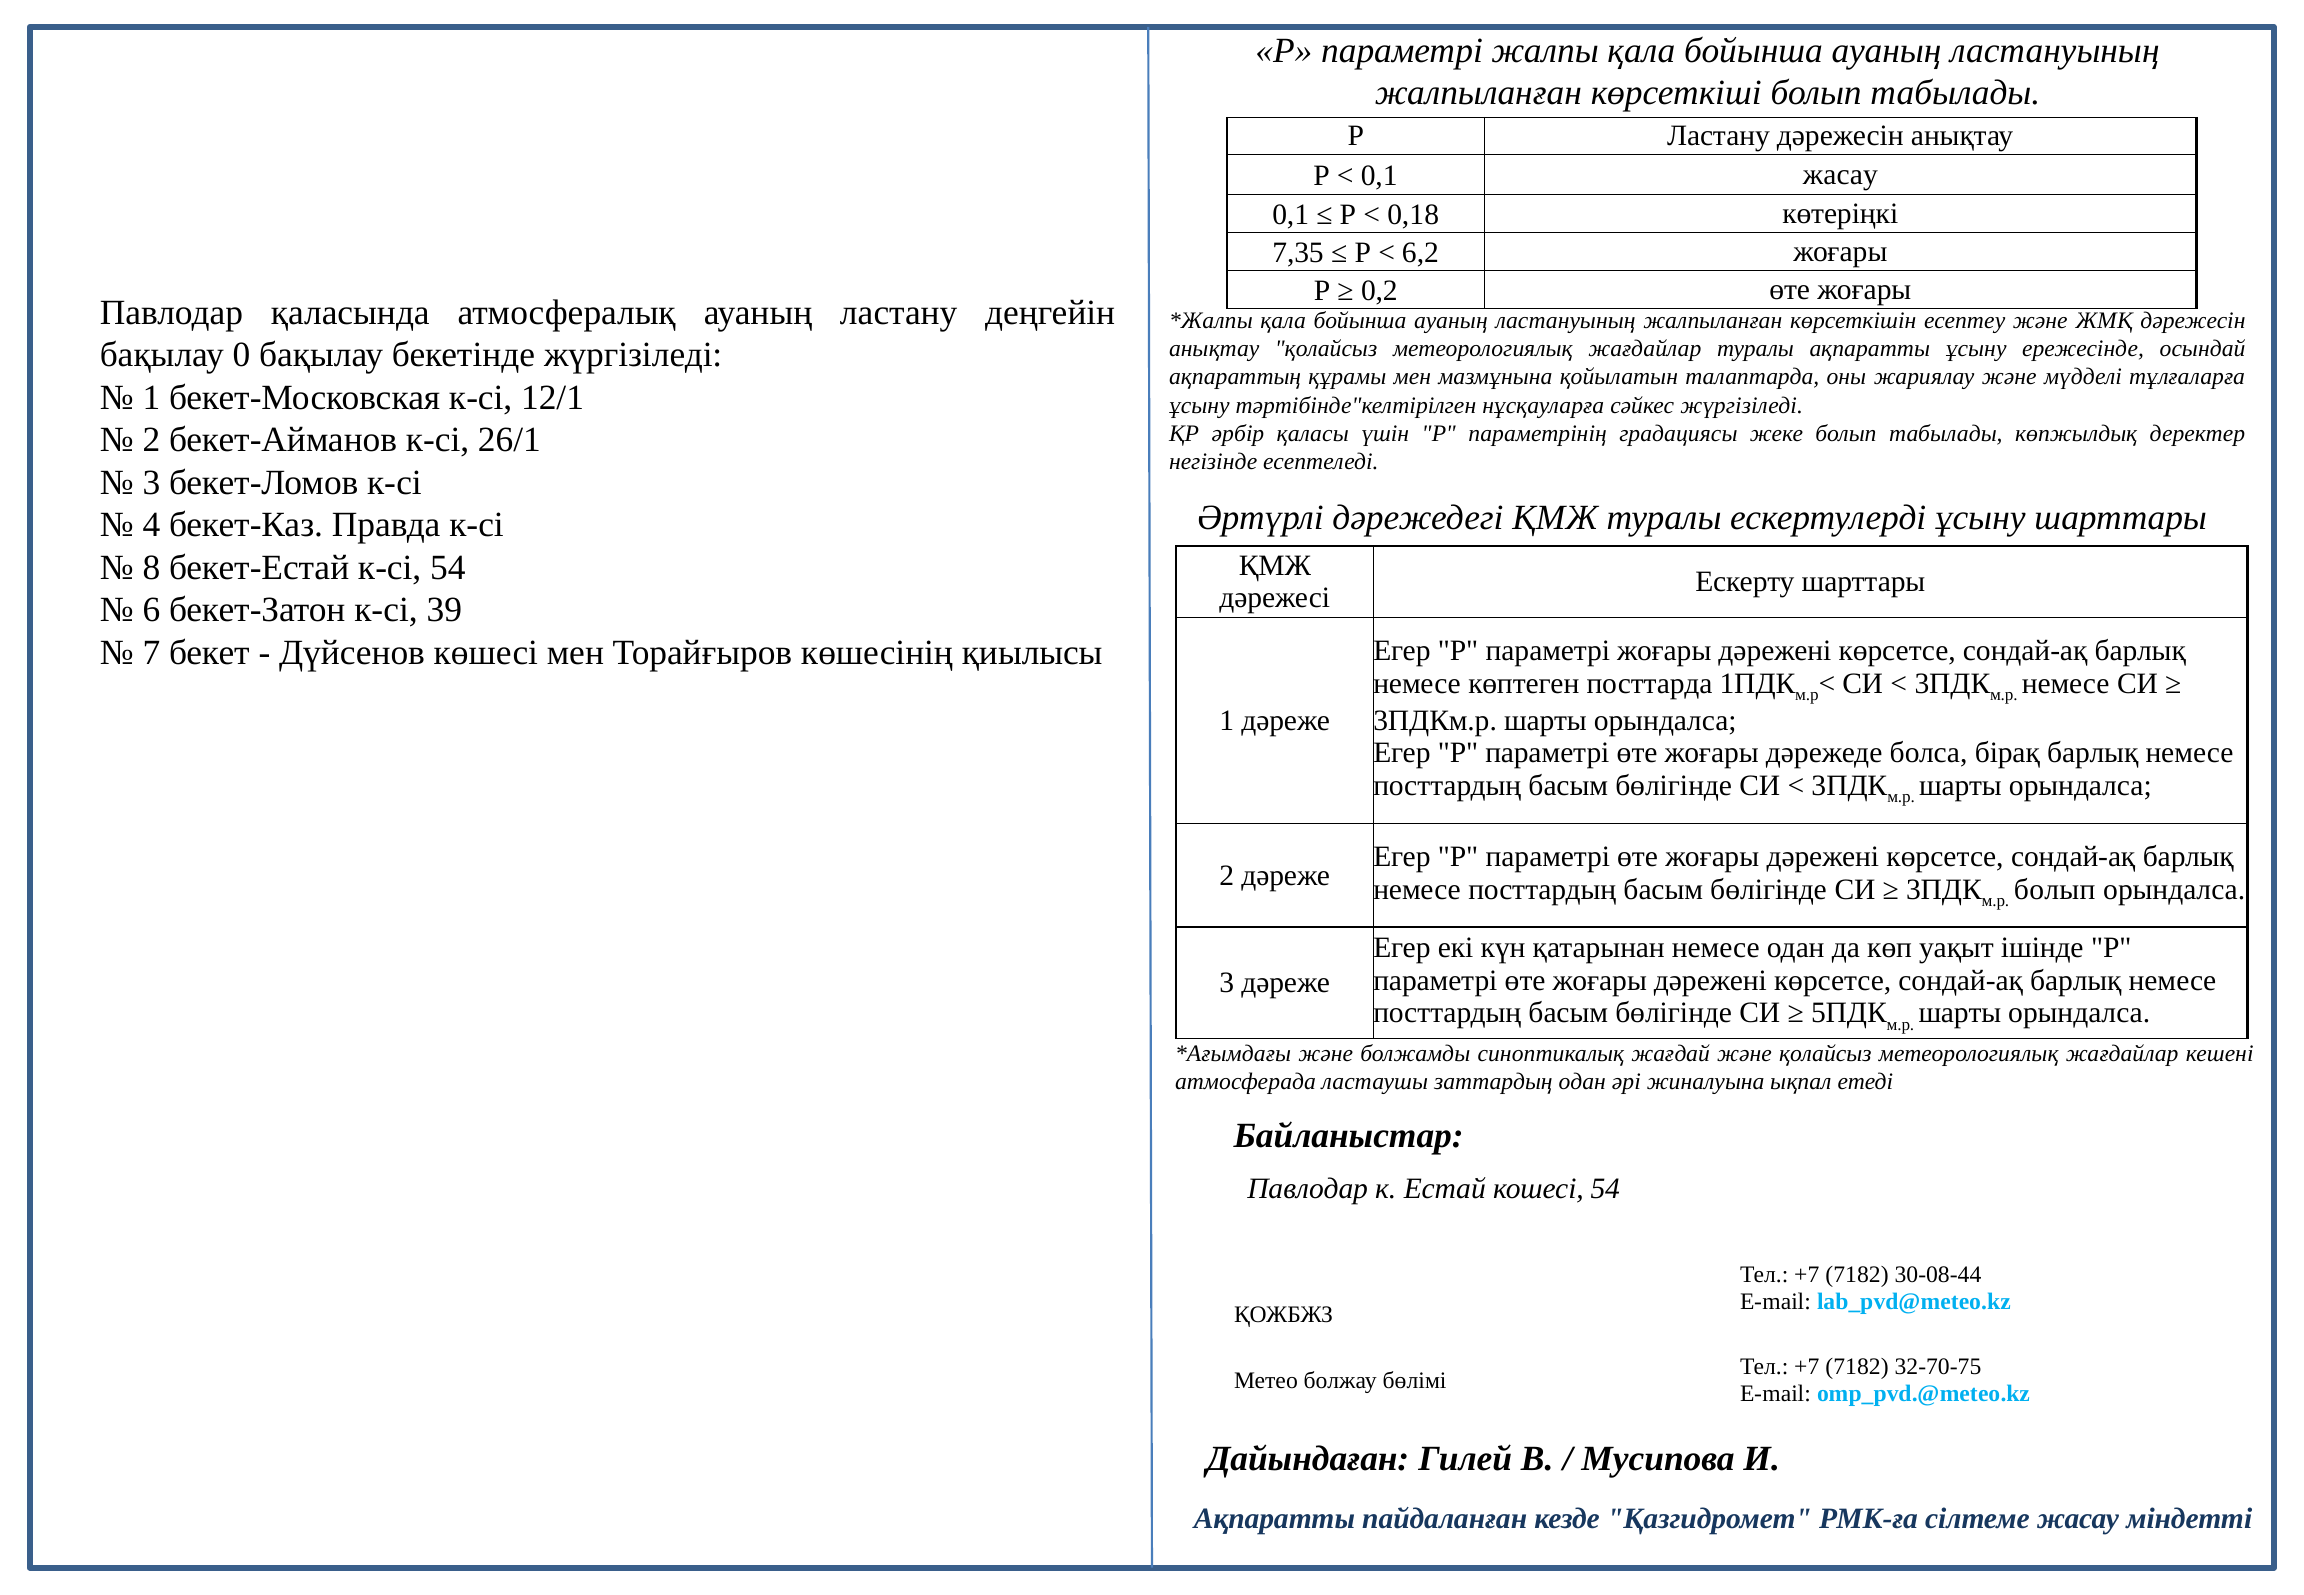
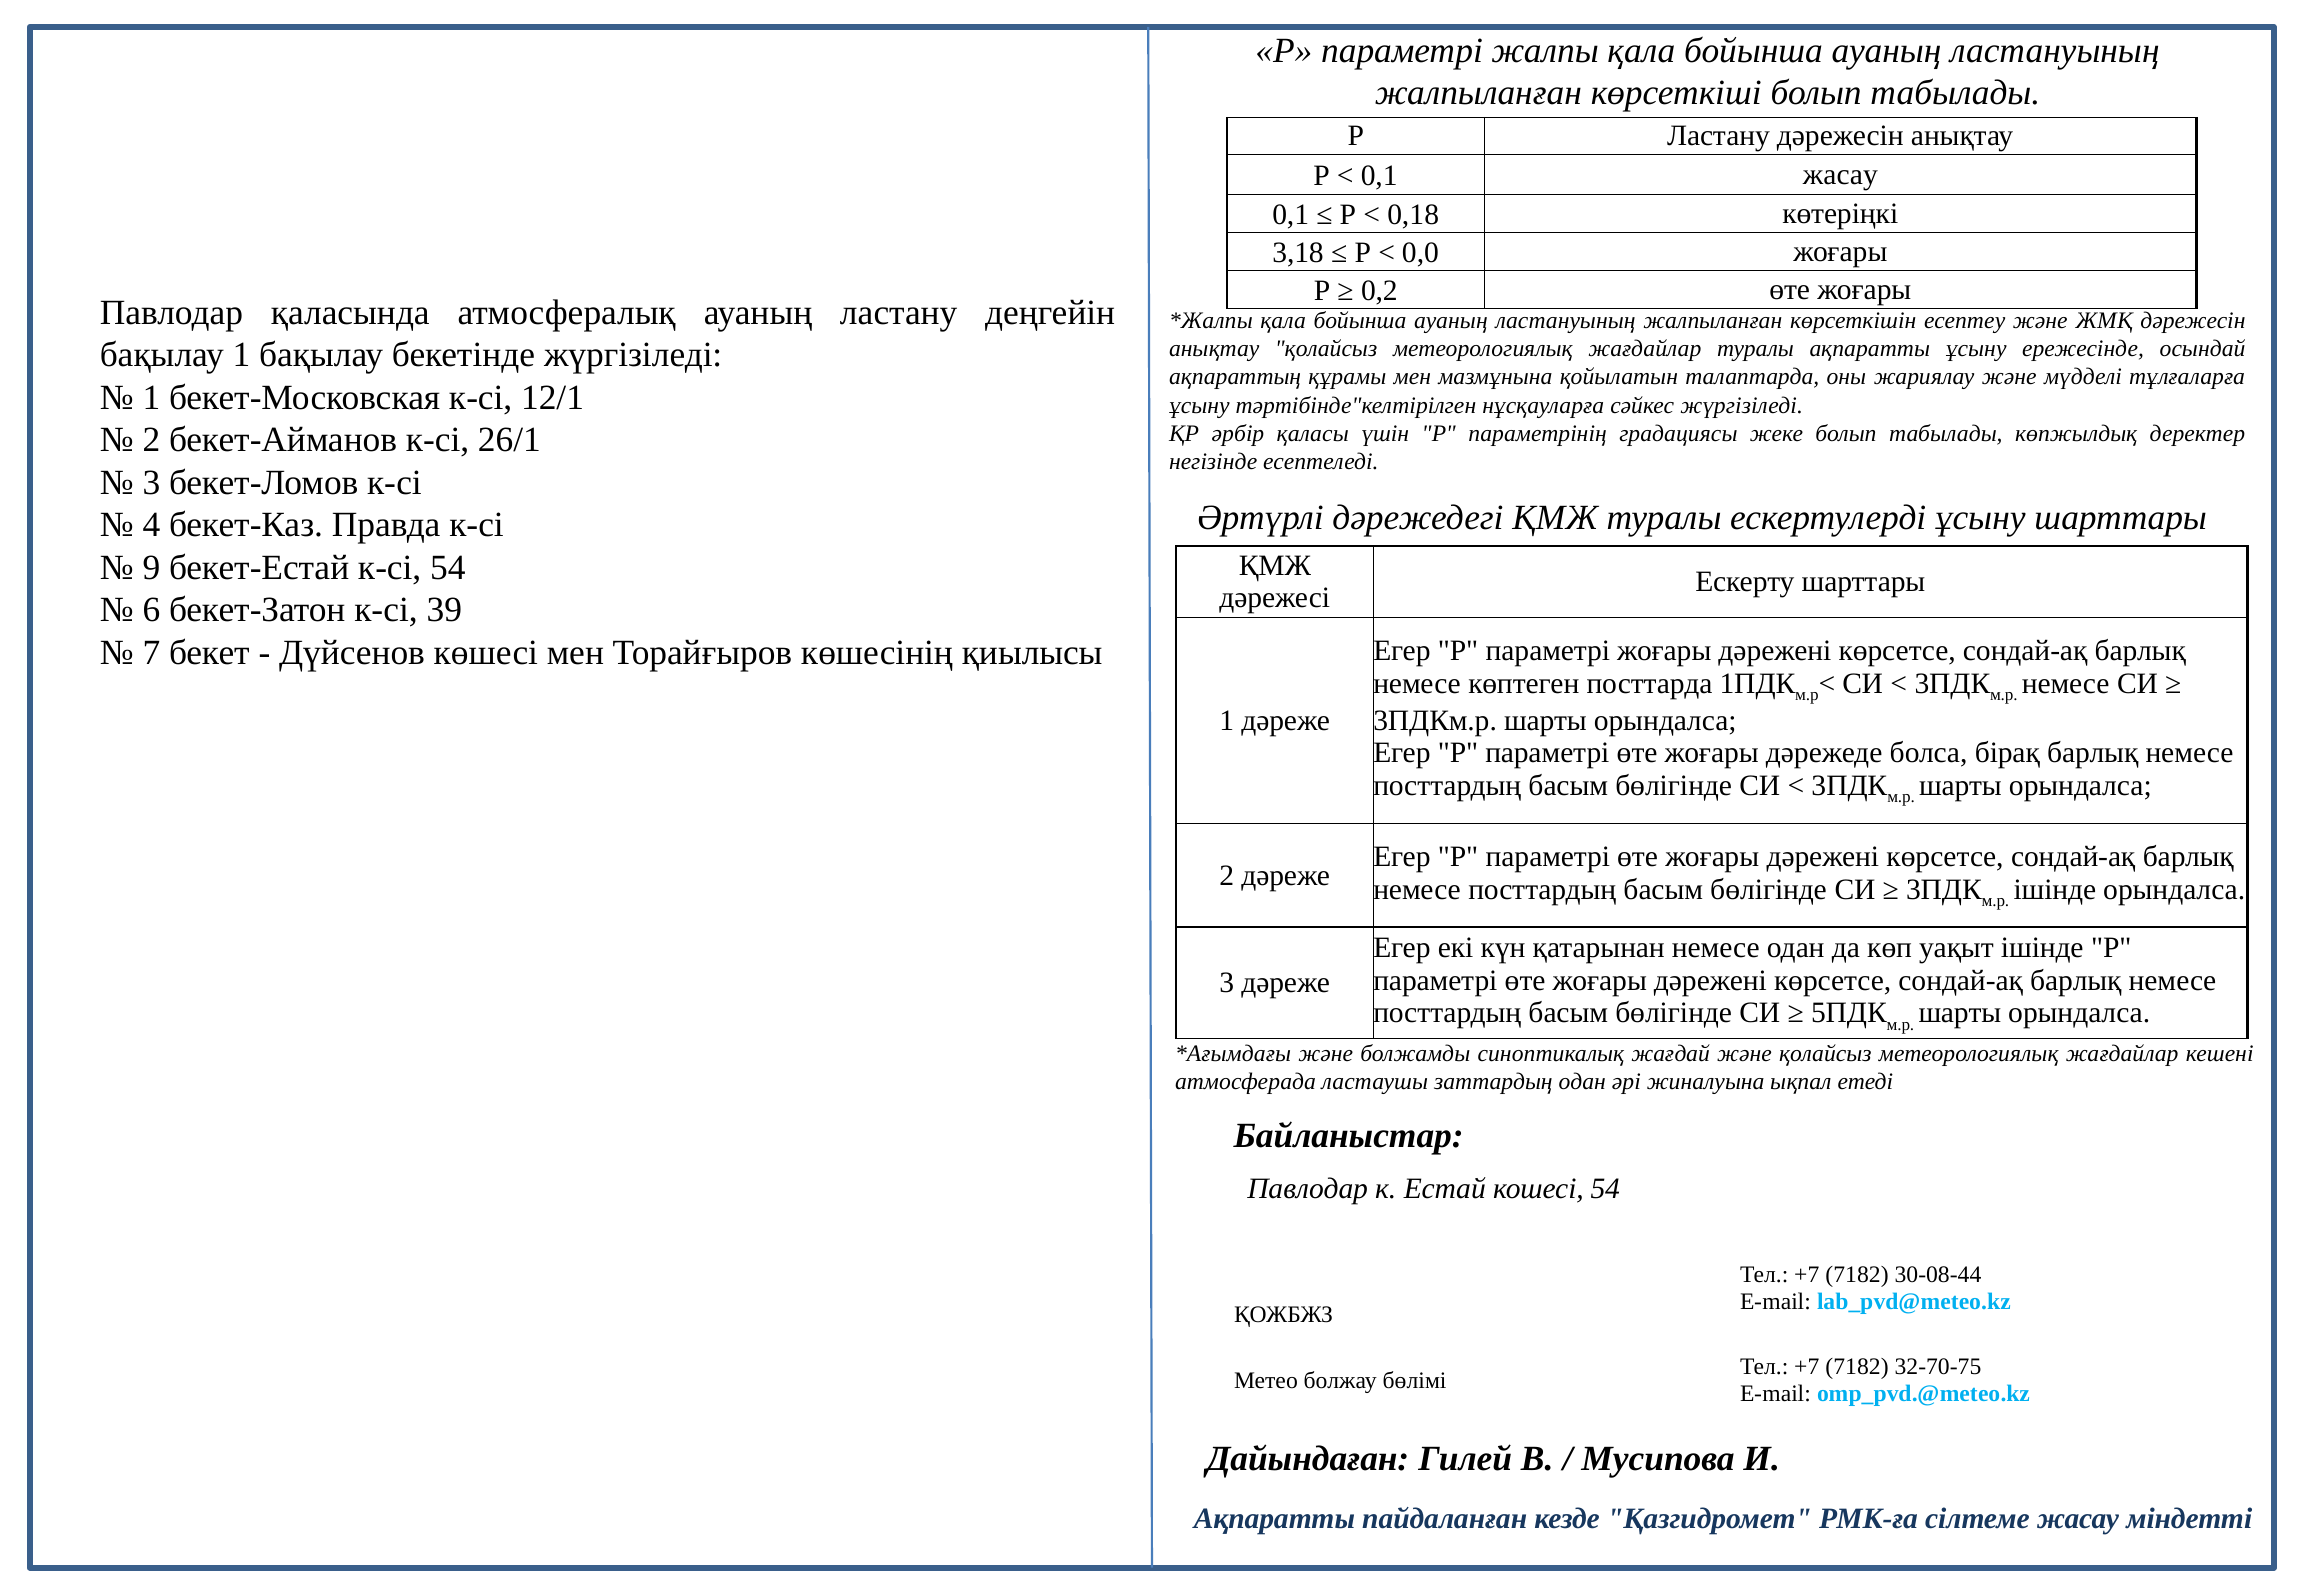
7,35: 7,35 -> 3,18
6,2: 6,2 -> 0,0
бақылау 0: 0 -> 1
8: 8 -> 9
болып at (2055, 889): болып -> ішінде
